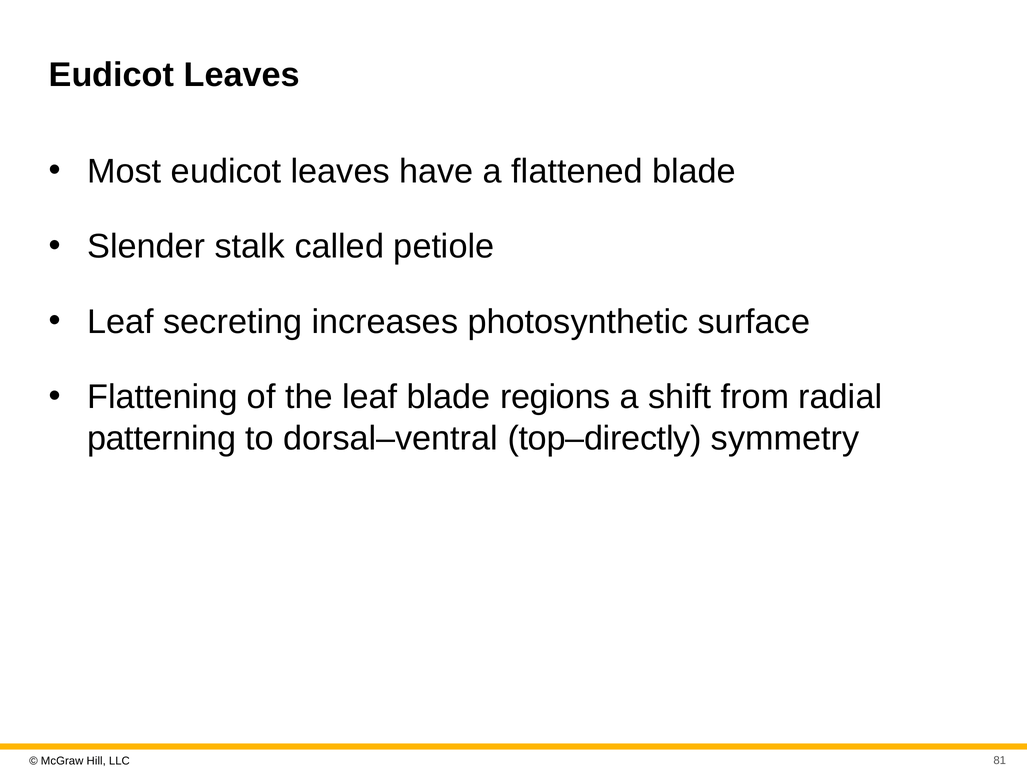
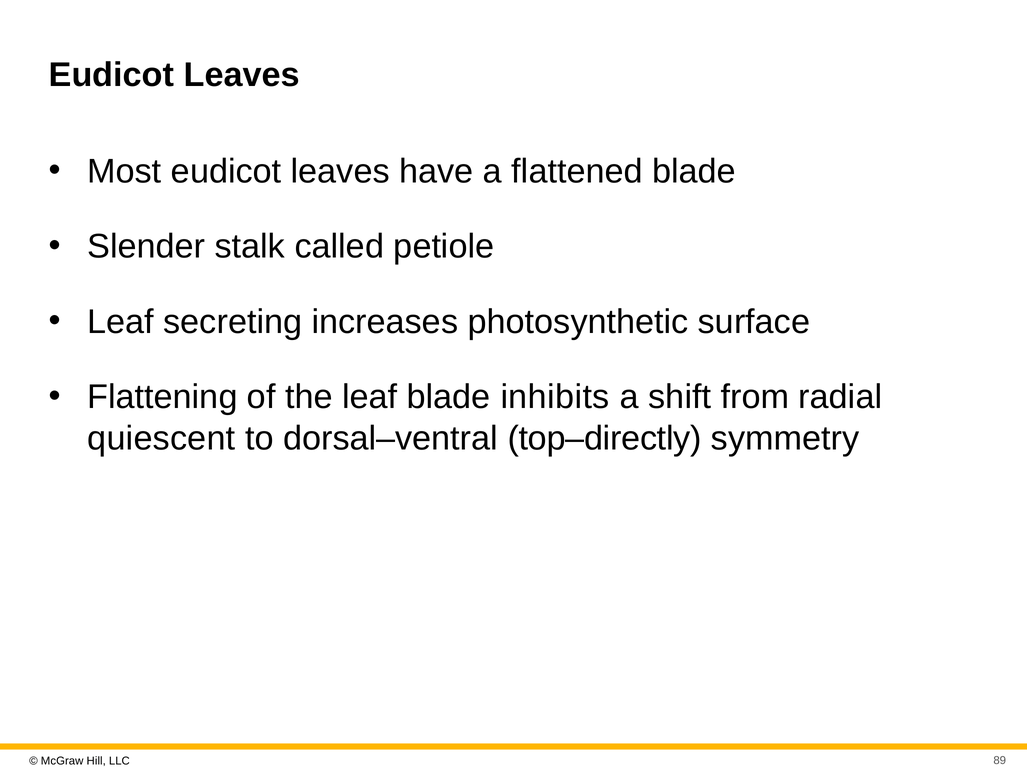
regions: regions -> inhibits
patterning: patterning -> quiescent
81: 81 -> 89
